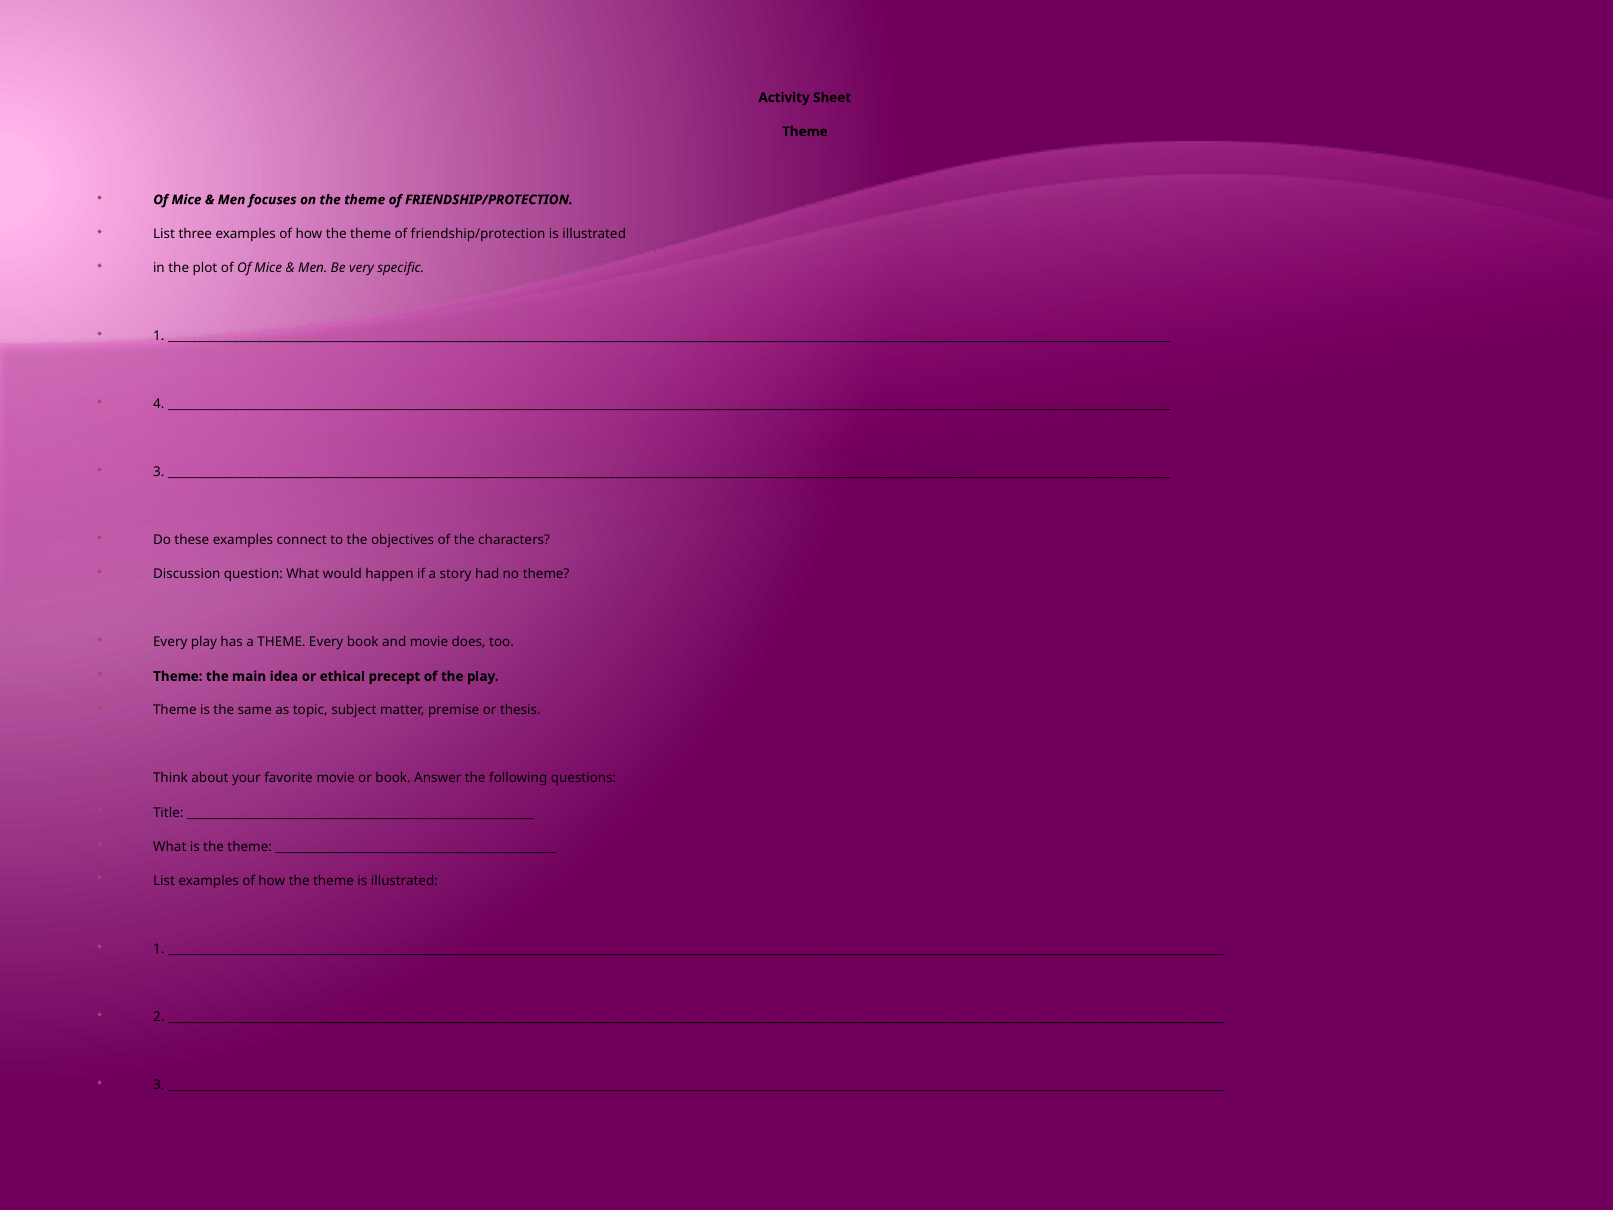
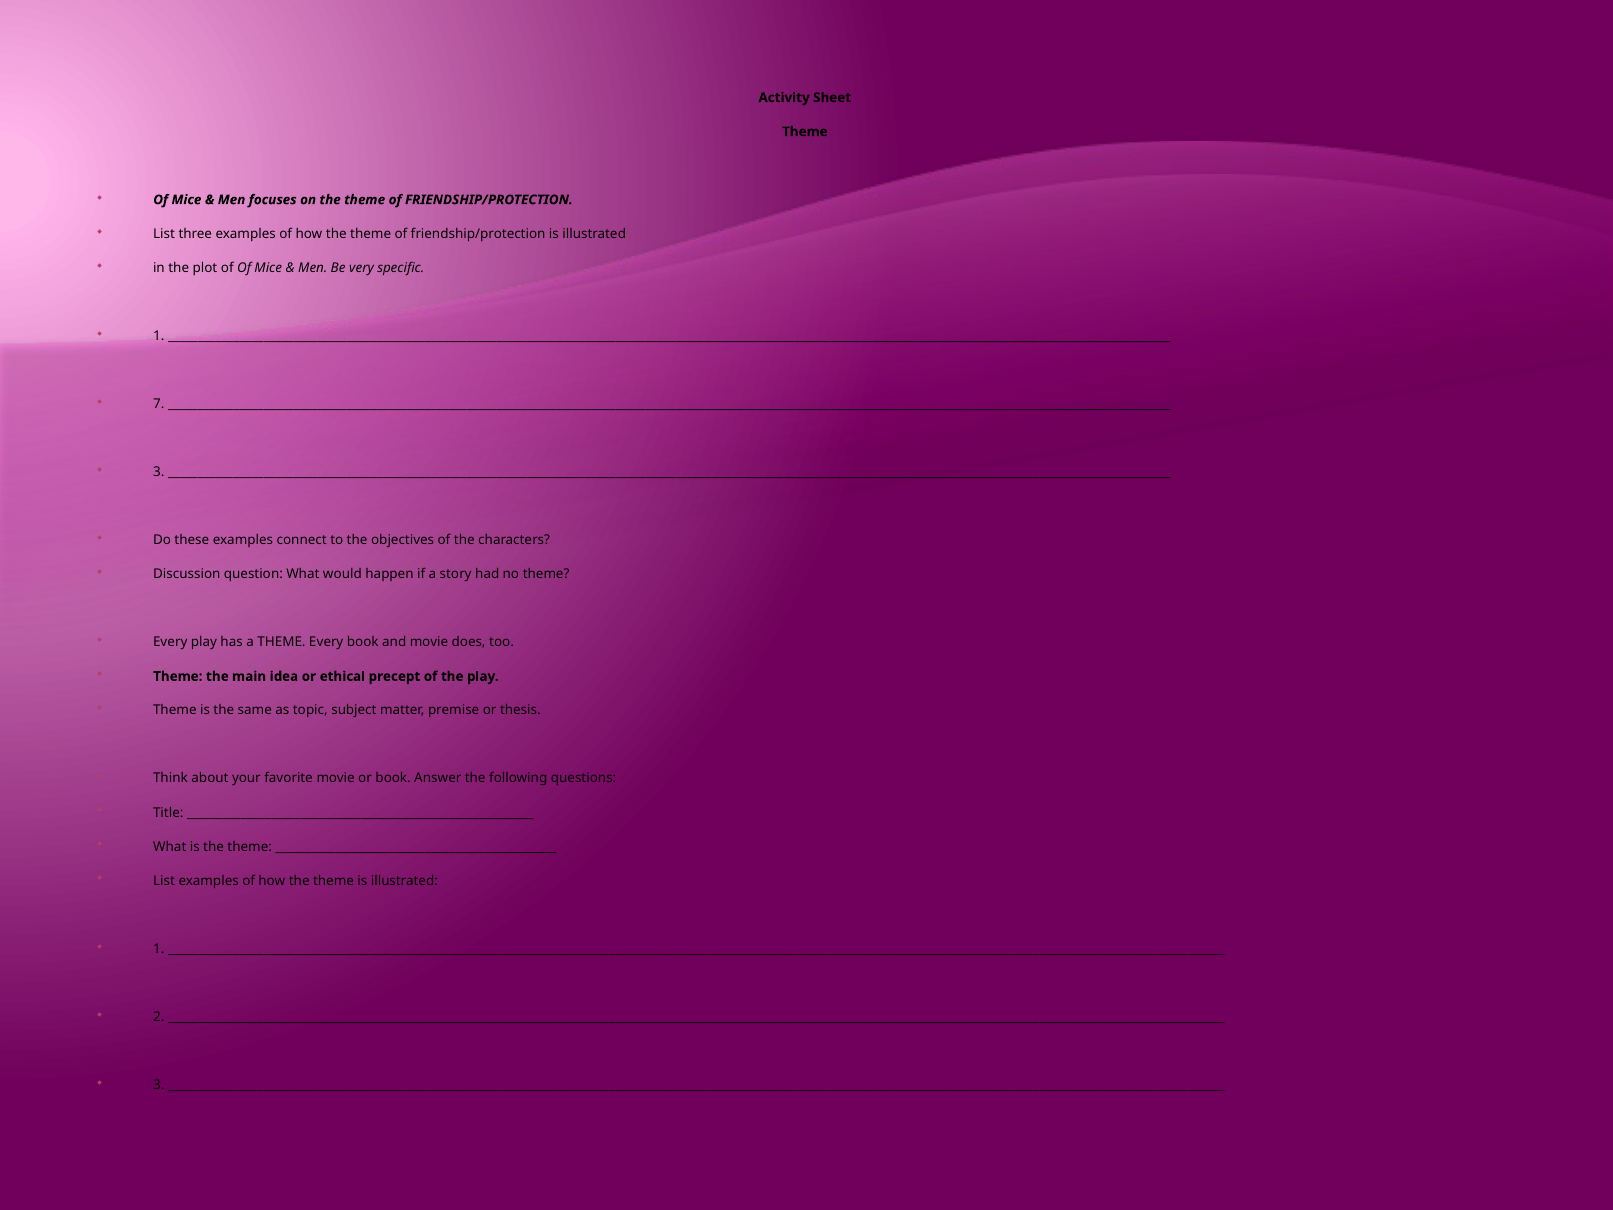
4: 4 -> 7
